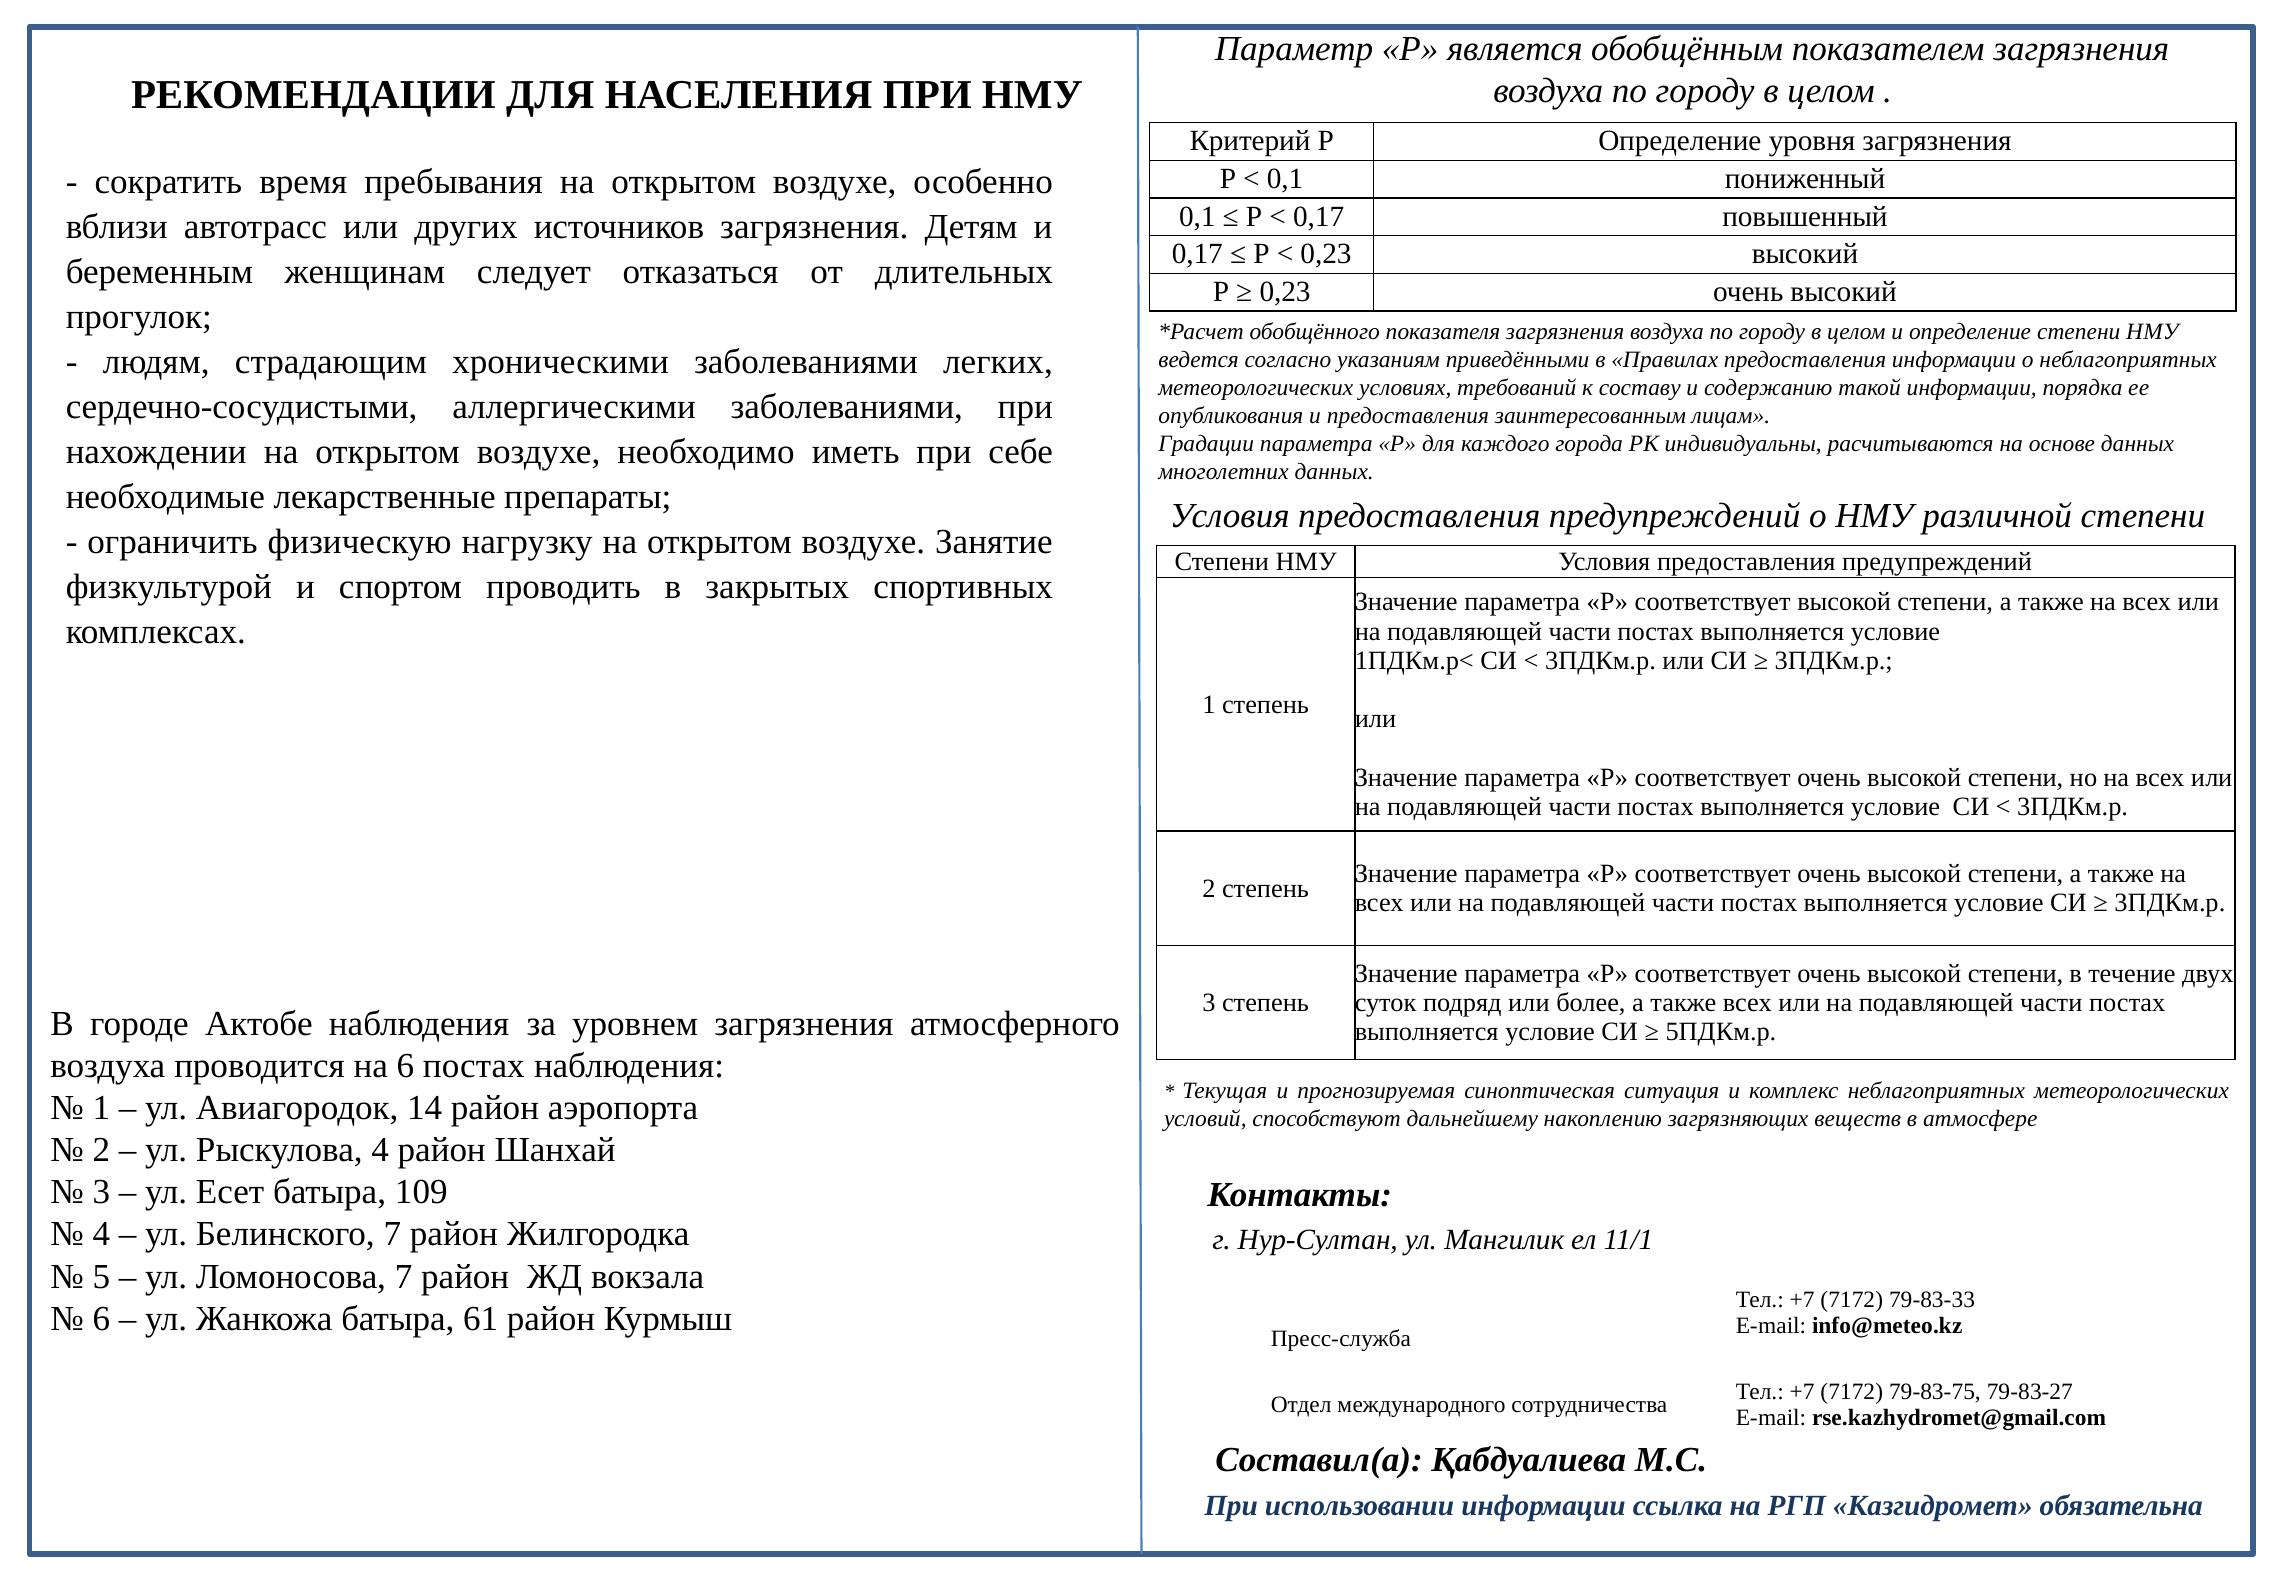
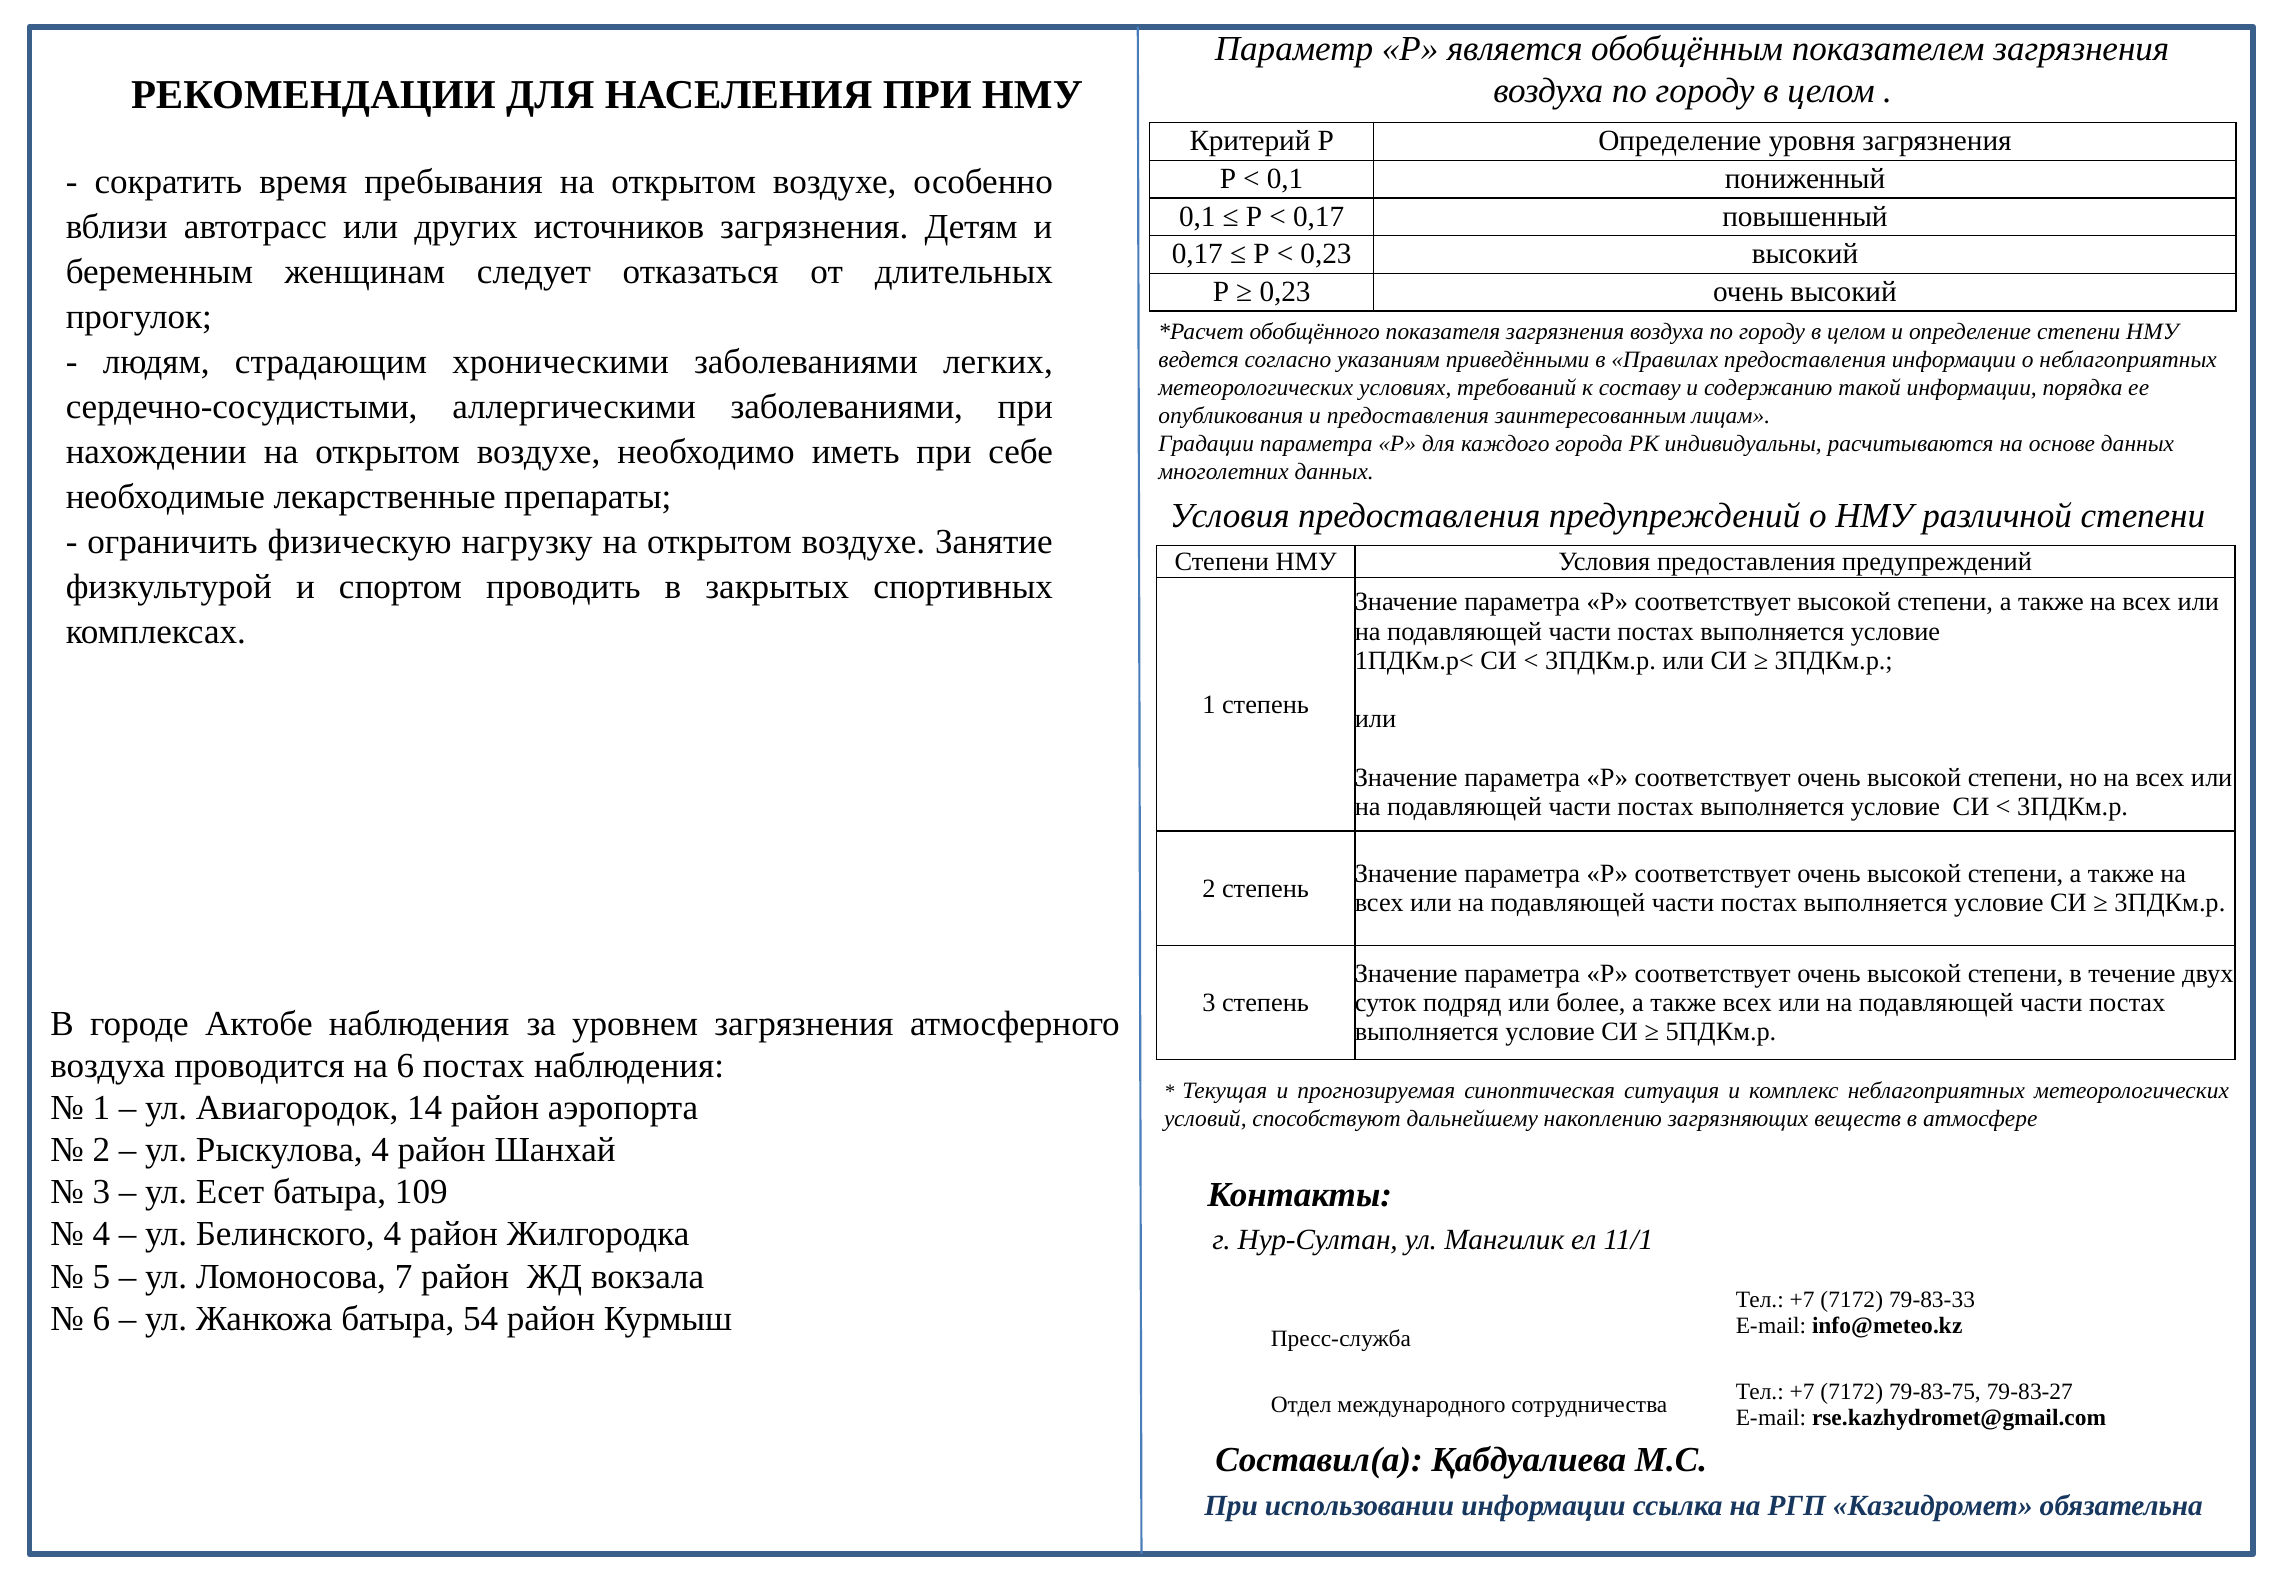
Белинского 7: 7 -> 4
61: 61 -> 54
